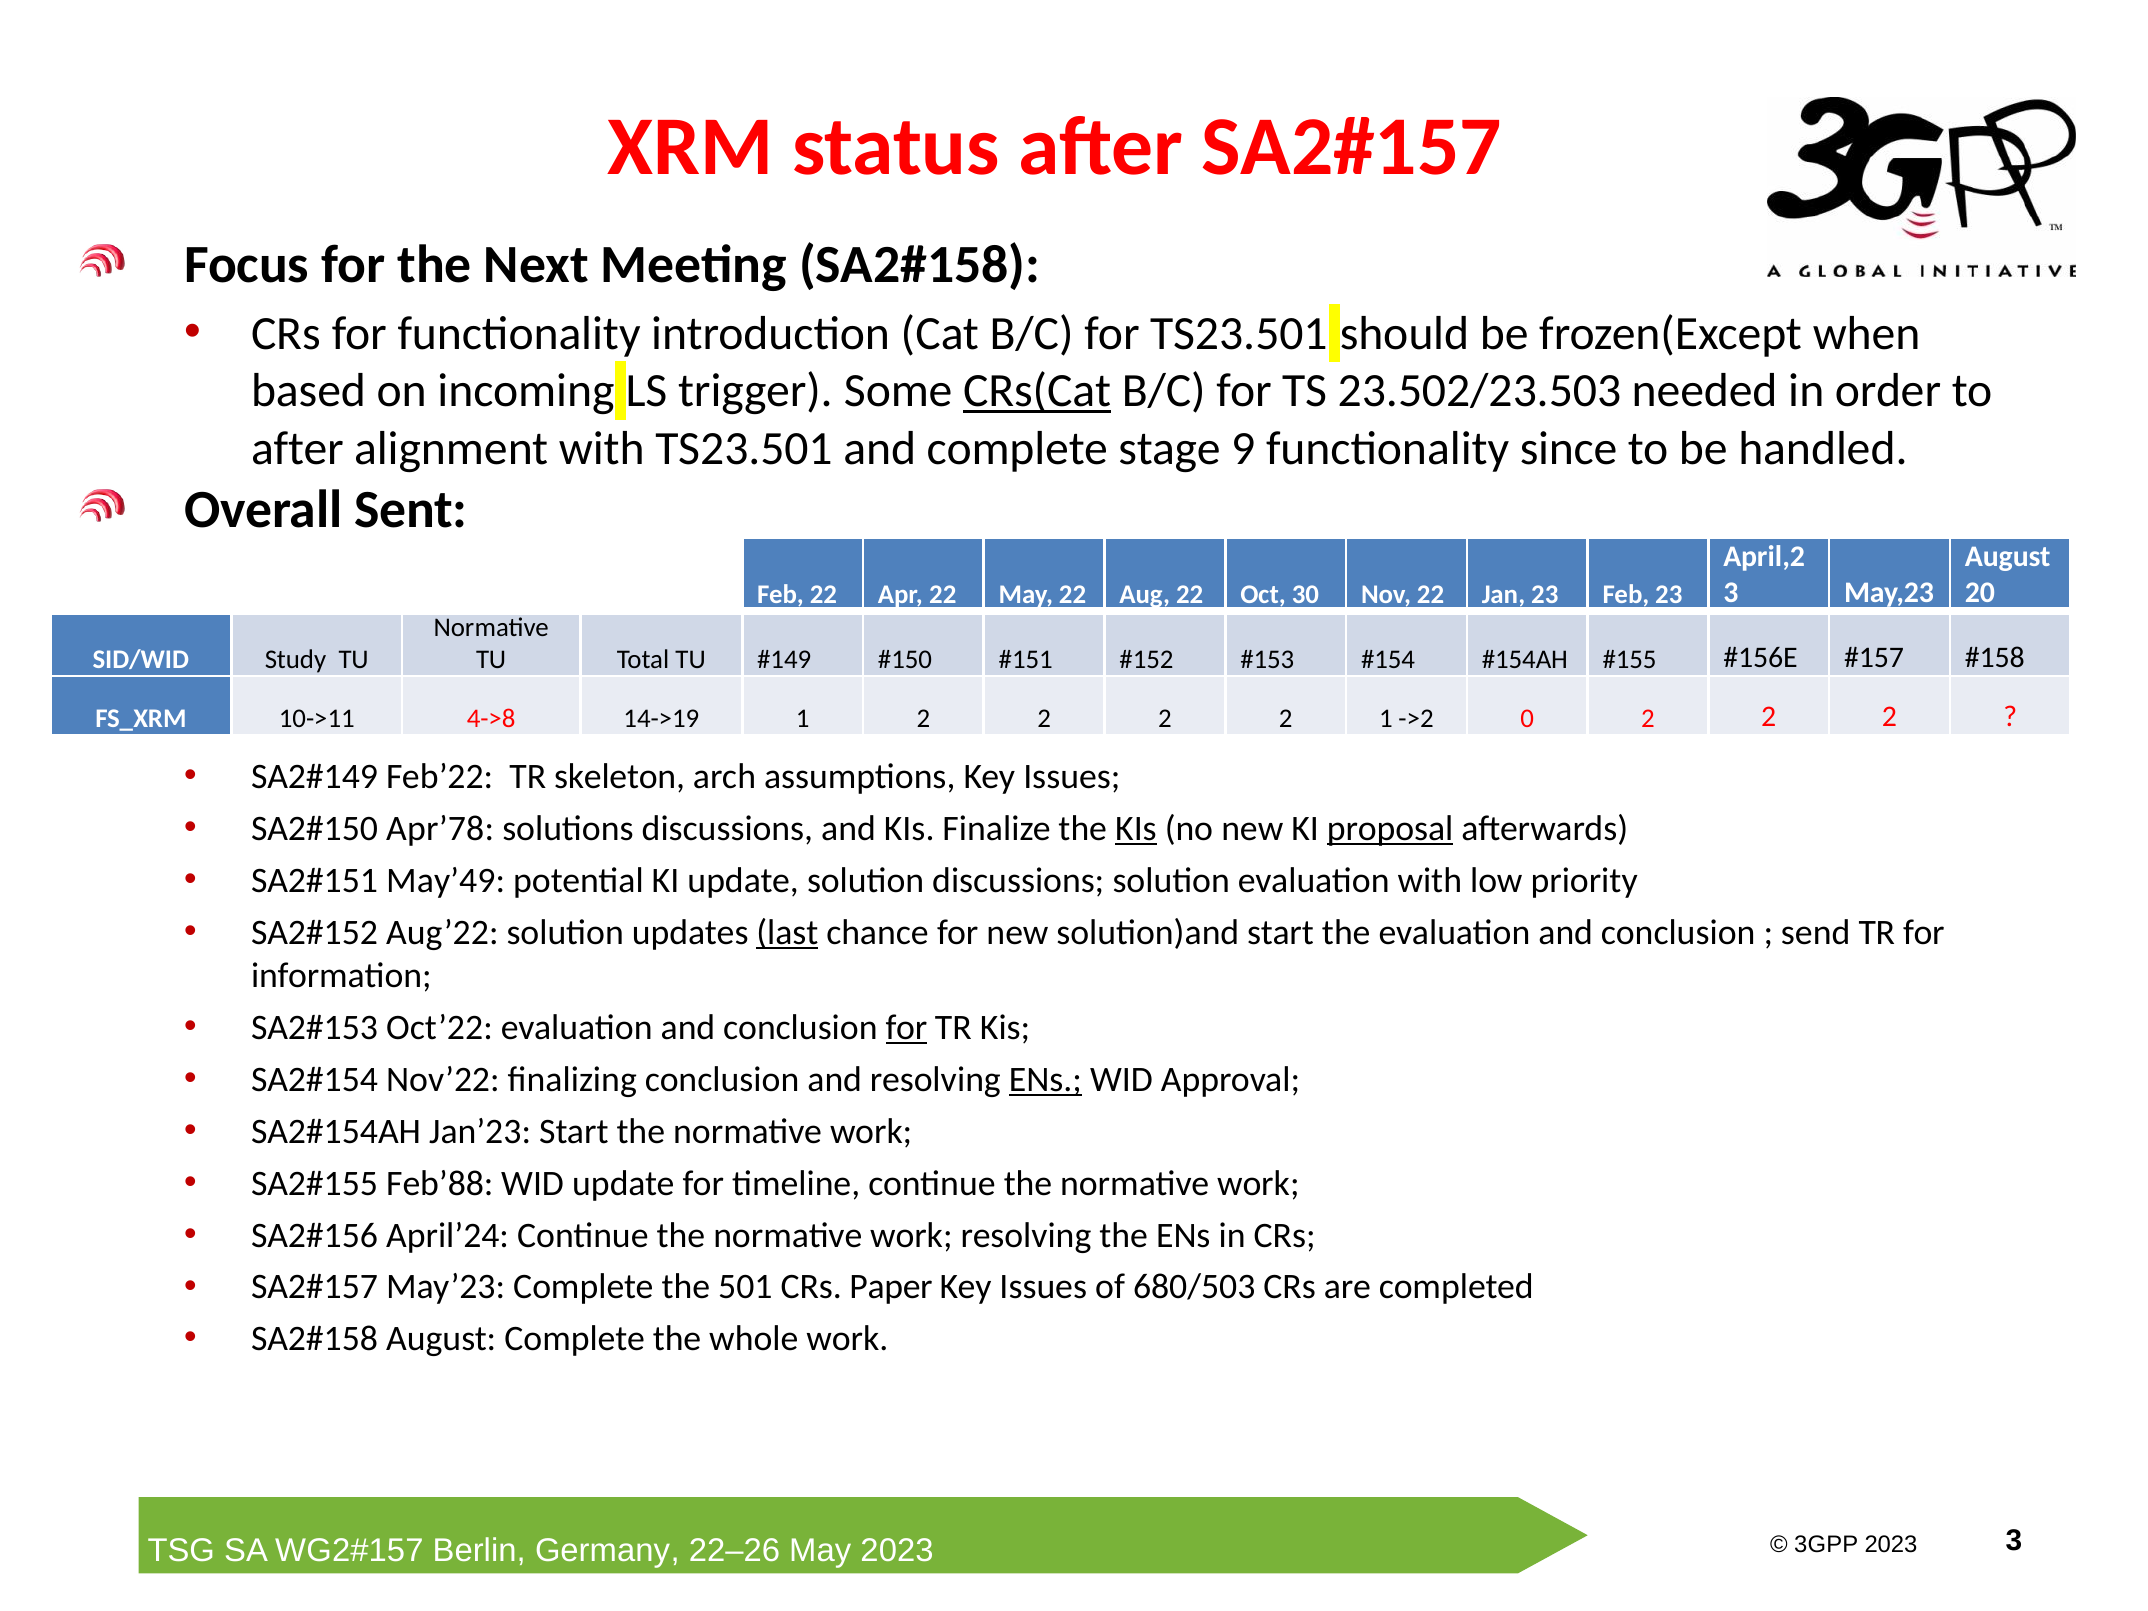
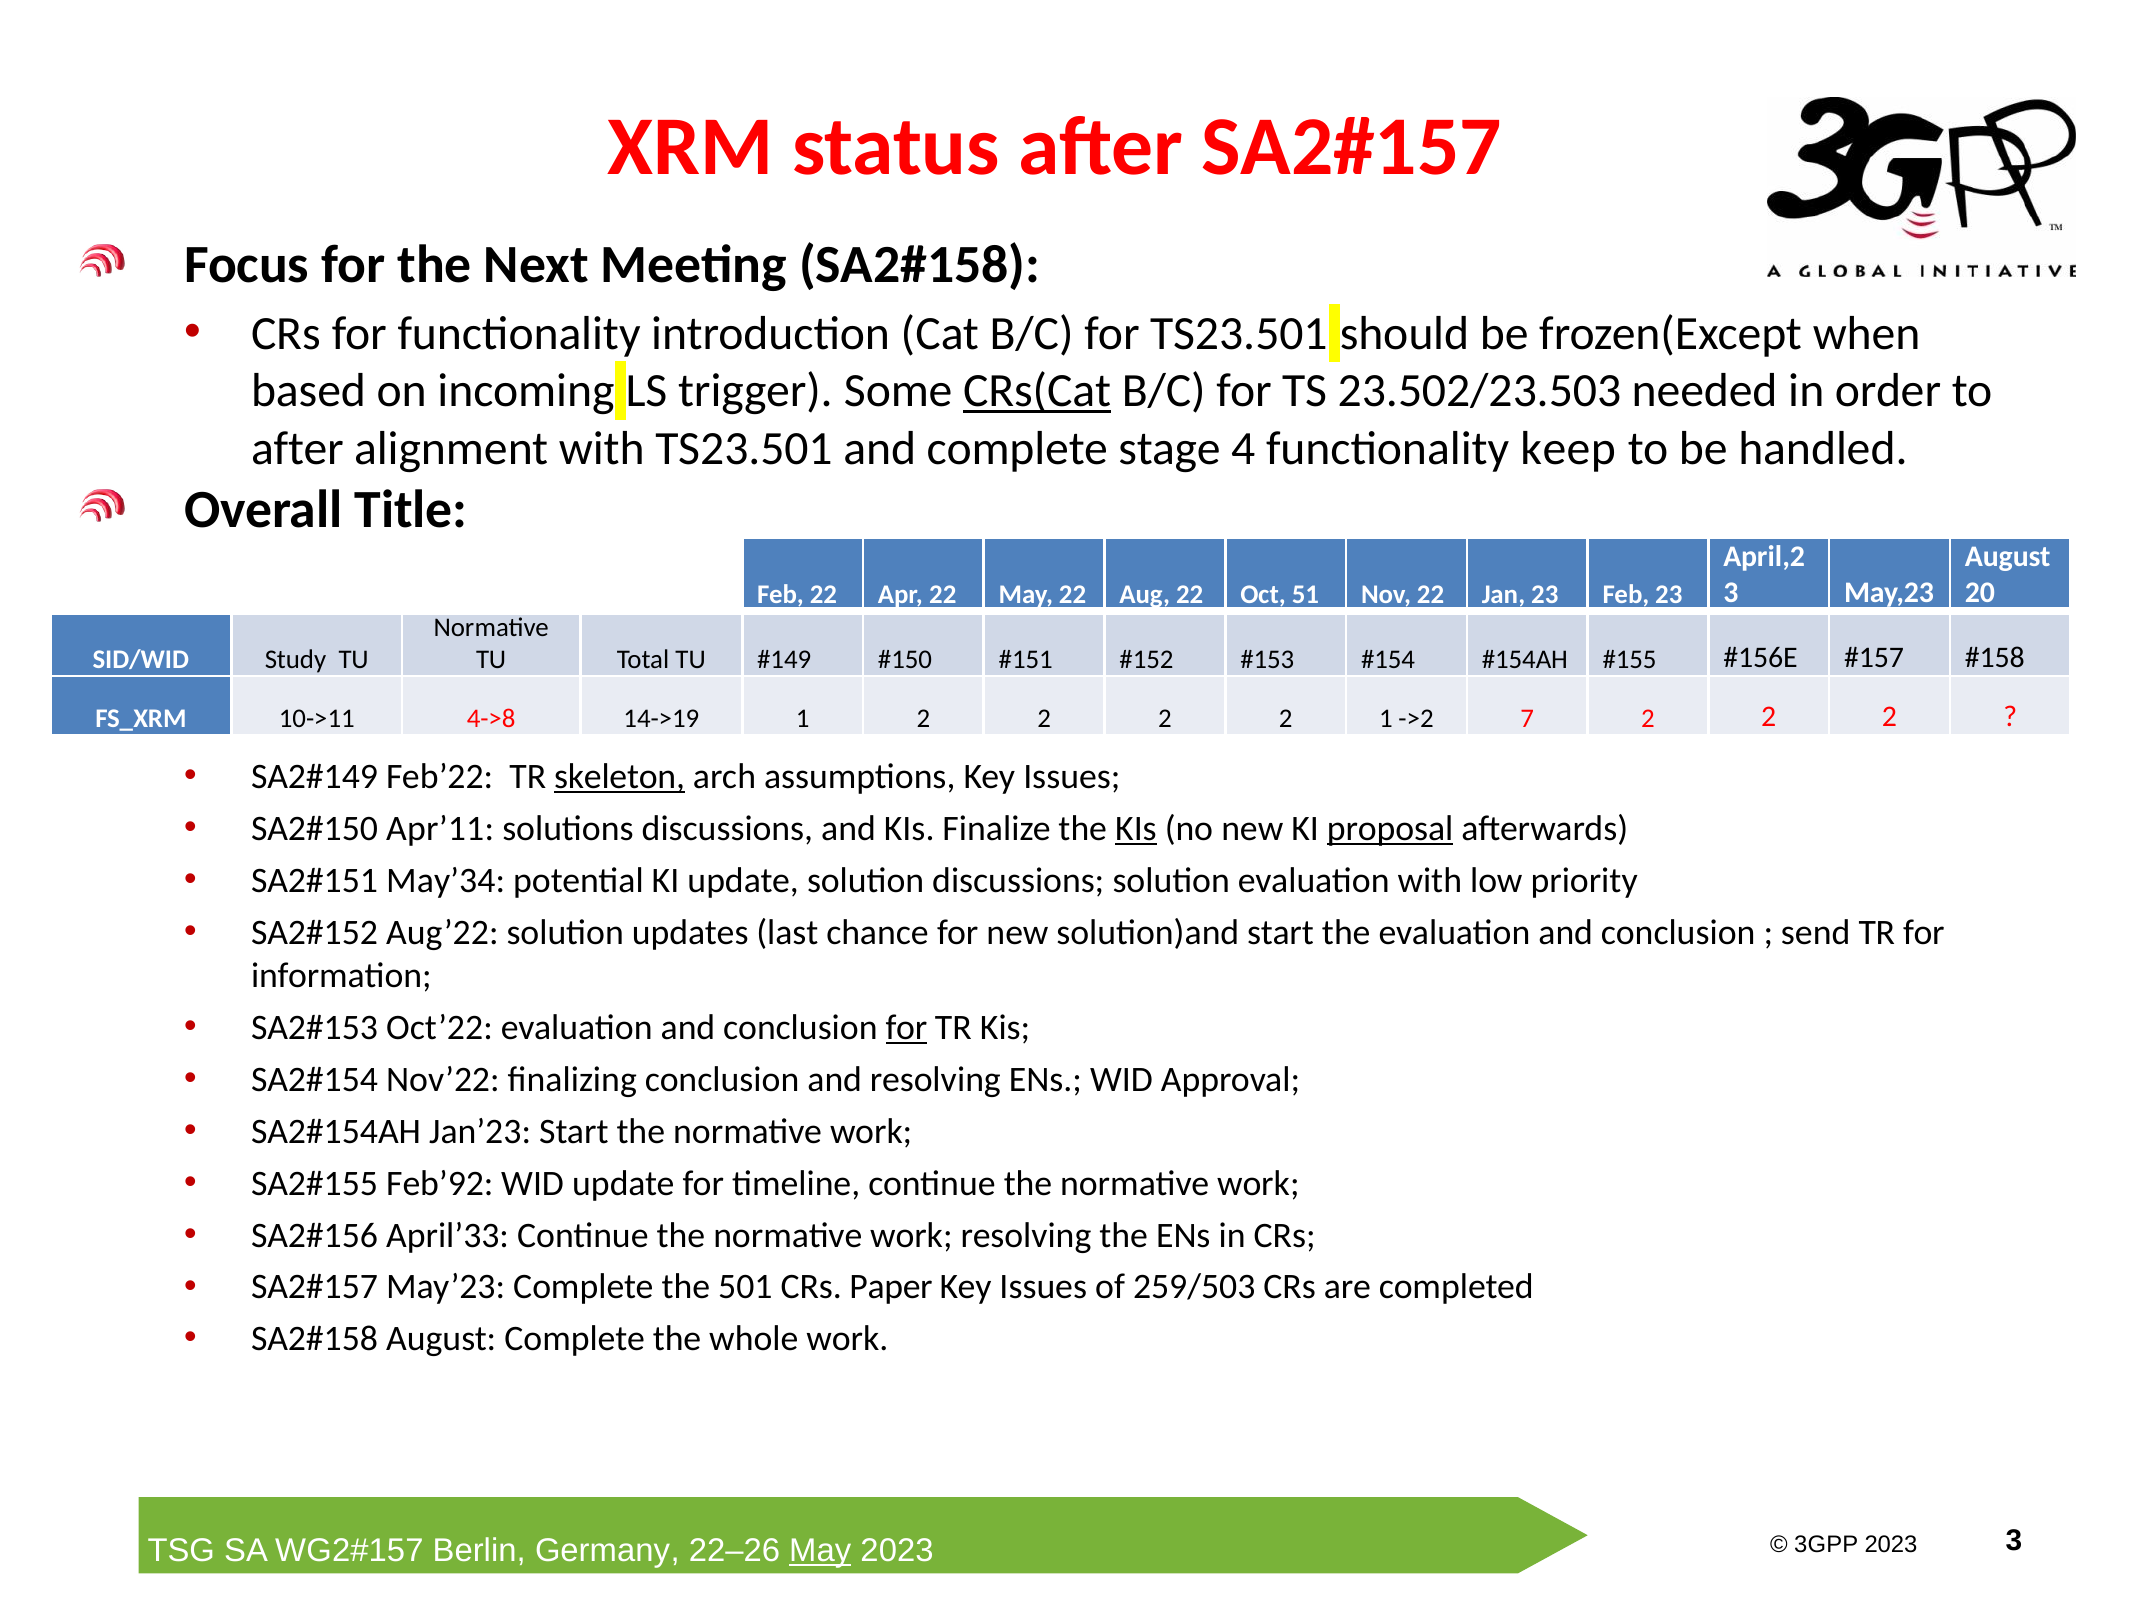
9: 9 -> 4
since: since -> keep
Sent: Sent -> Title
30: 30 -> 51
0: 0 -> 7
skeleton underline: none -> present
Apr’78: Apr’78 -> Apr’11
May’49: May’49 -> May’34
last underline: present -> none
ENs at (1045, 1079) underline: present -> none
Feb’88: Feb’88 -> Feb’92
April’24: April’24 -> April’33
680/503: 680/503 -> 259/503
May at (820, 1551) underline: none -> present
